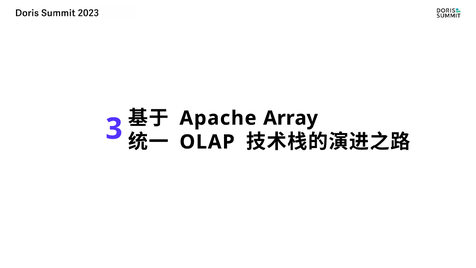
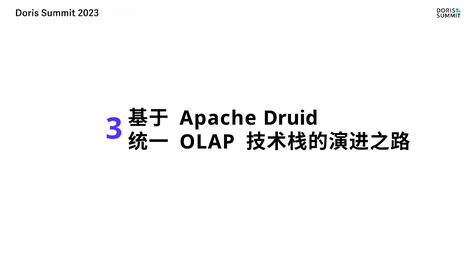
Array: Array -> Druid
